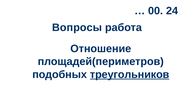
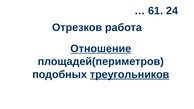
00: 00 -> 61
Вопросы: Вопросы -> Отрезков
Отношение underline: none -> present
